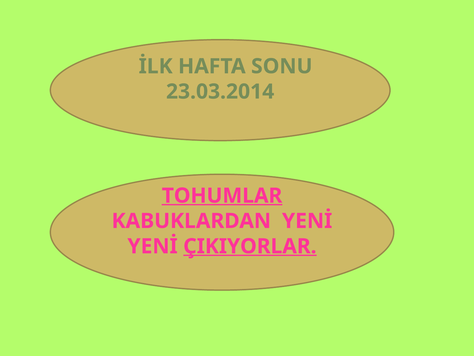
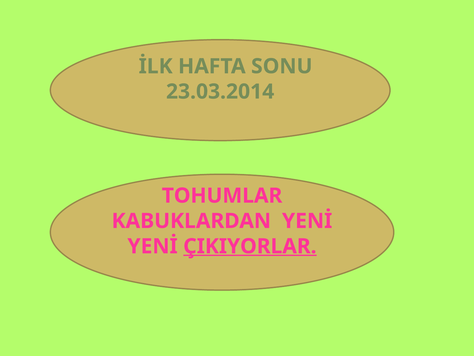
TOHUMLAR underline: present -> none
